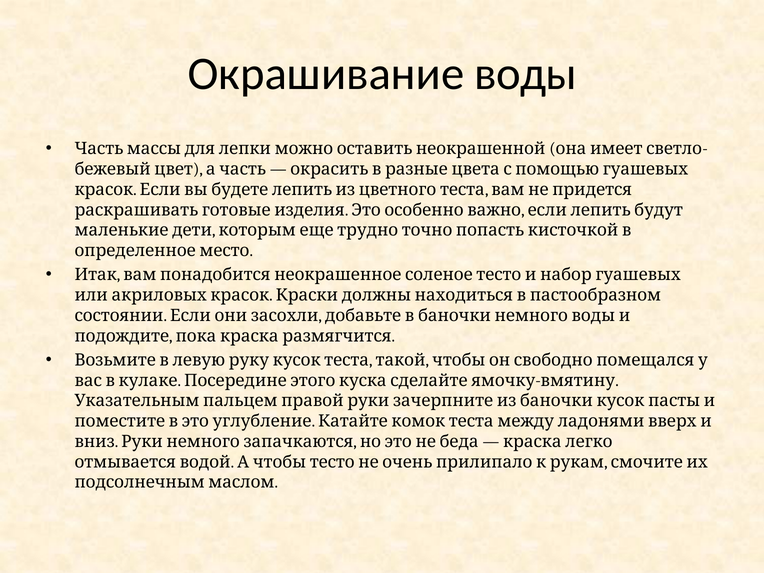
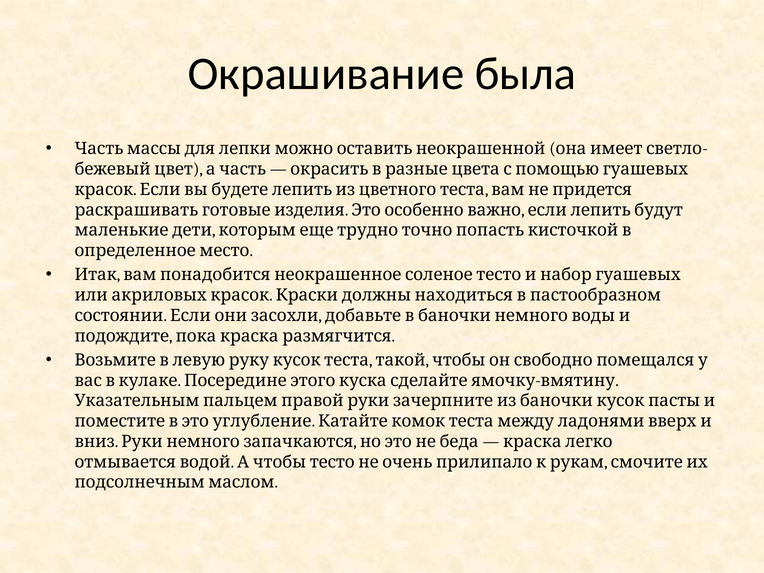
воды: воды -> была
